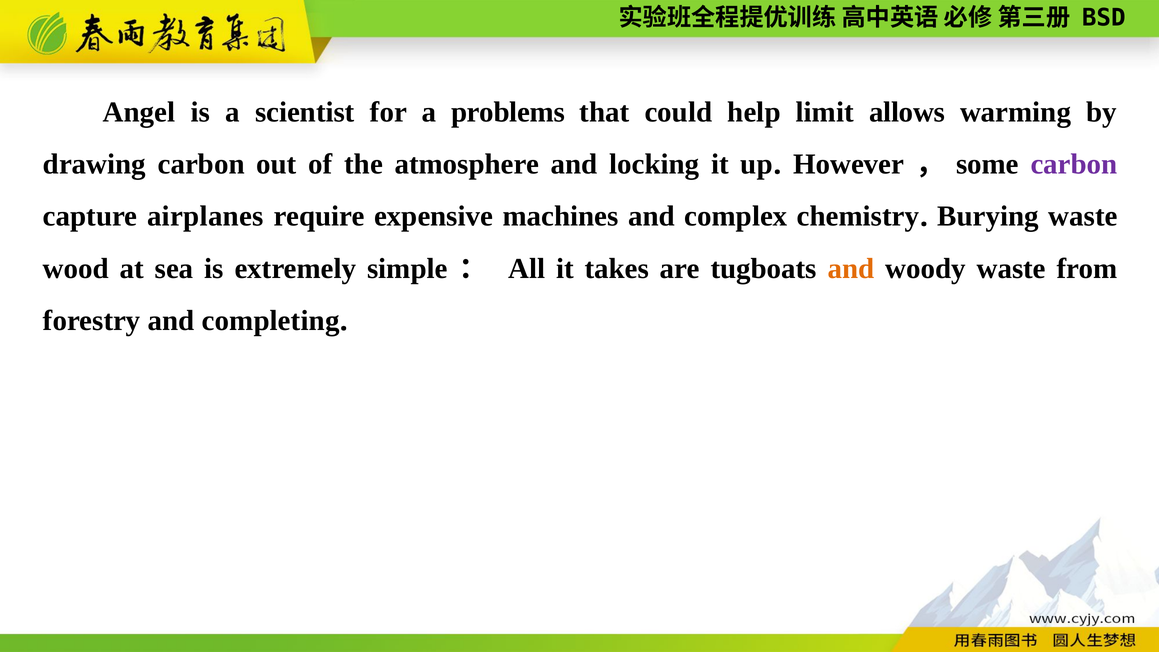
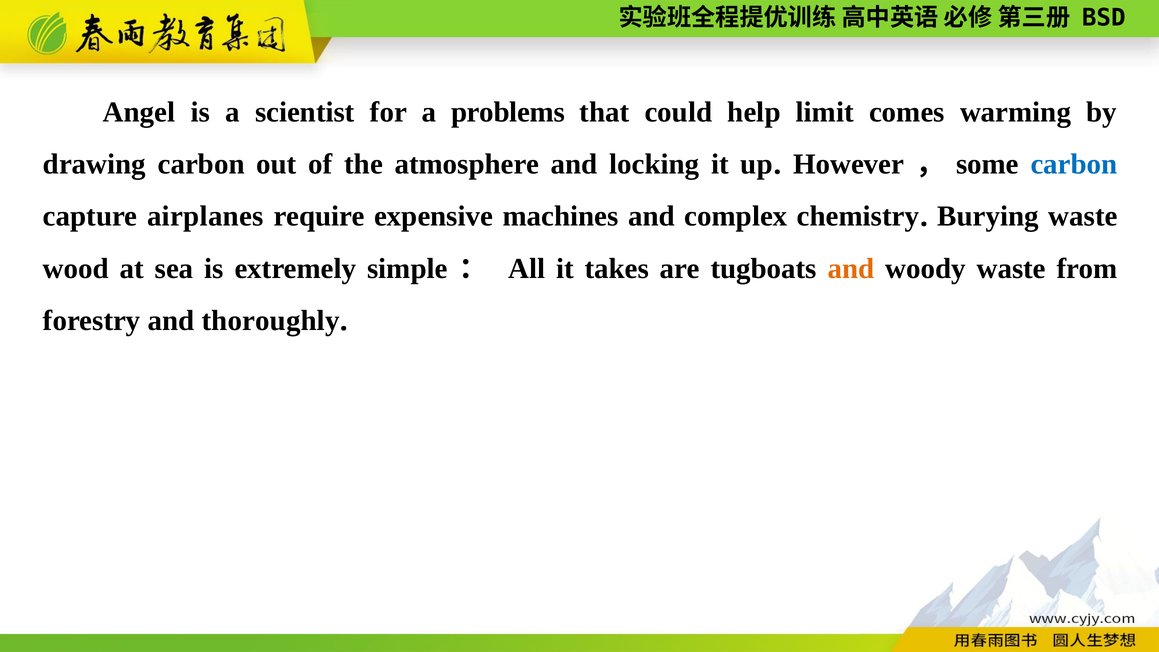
allows: allows -> comes
carbon at (1074, 164) colour: purple -> blue
completing: completing -> thoroughly
